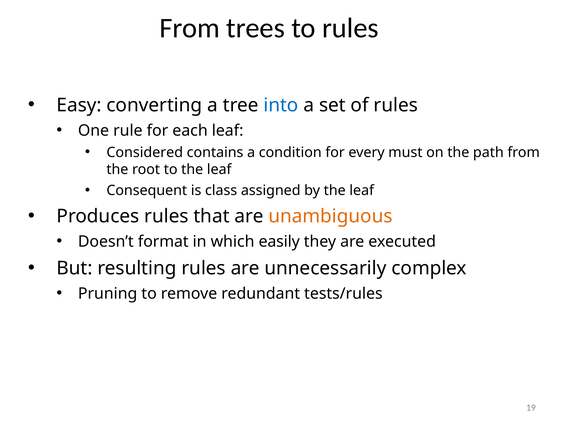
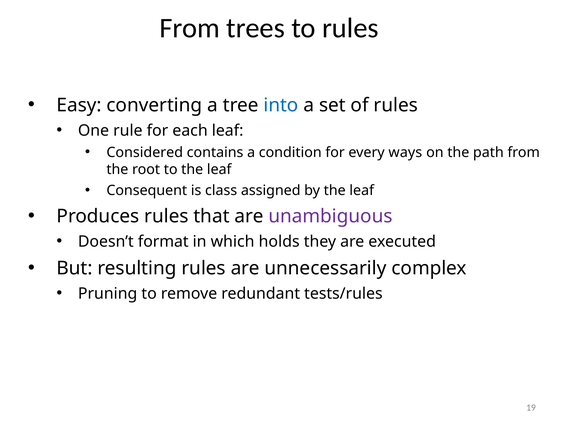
must: must -> ways
unambiguous colour: orange -> purple
easily: easily -> holds
